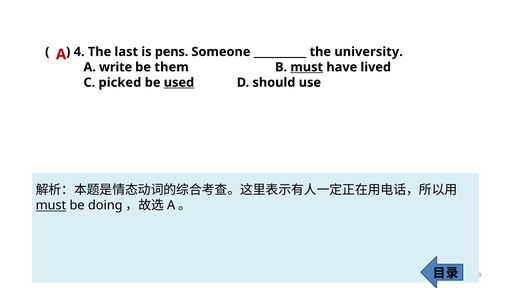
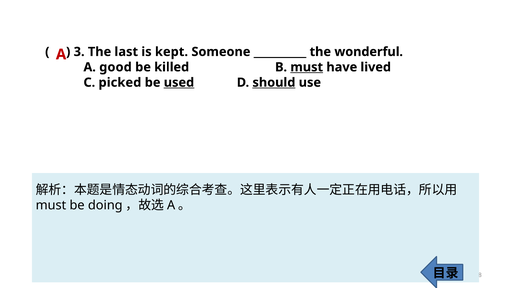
4: 4 -> 3
pens: pens -> kept
university: university -> wonderful
write: write -> good
them: them -> killed
should underline: none -> present
must at (51, 205) underline: present -> none
